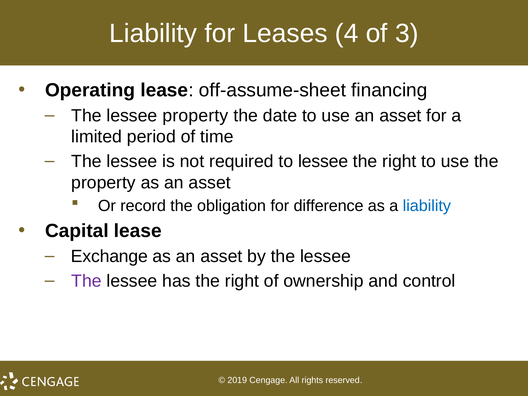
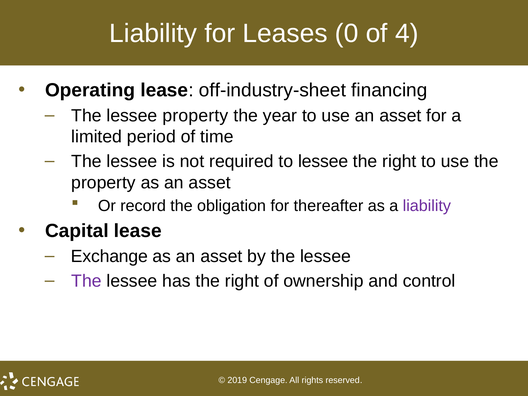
4: 4 -> 0
3: 3 -> 4
off-assume-sheet: off-assume-sheet -> off-industry-sheet
date: date -> year
difference: difference -> thereafter
liability at (427, 206) colour: blue -> purple
